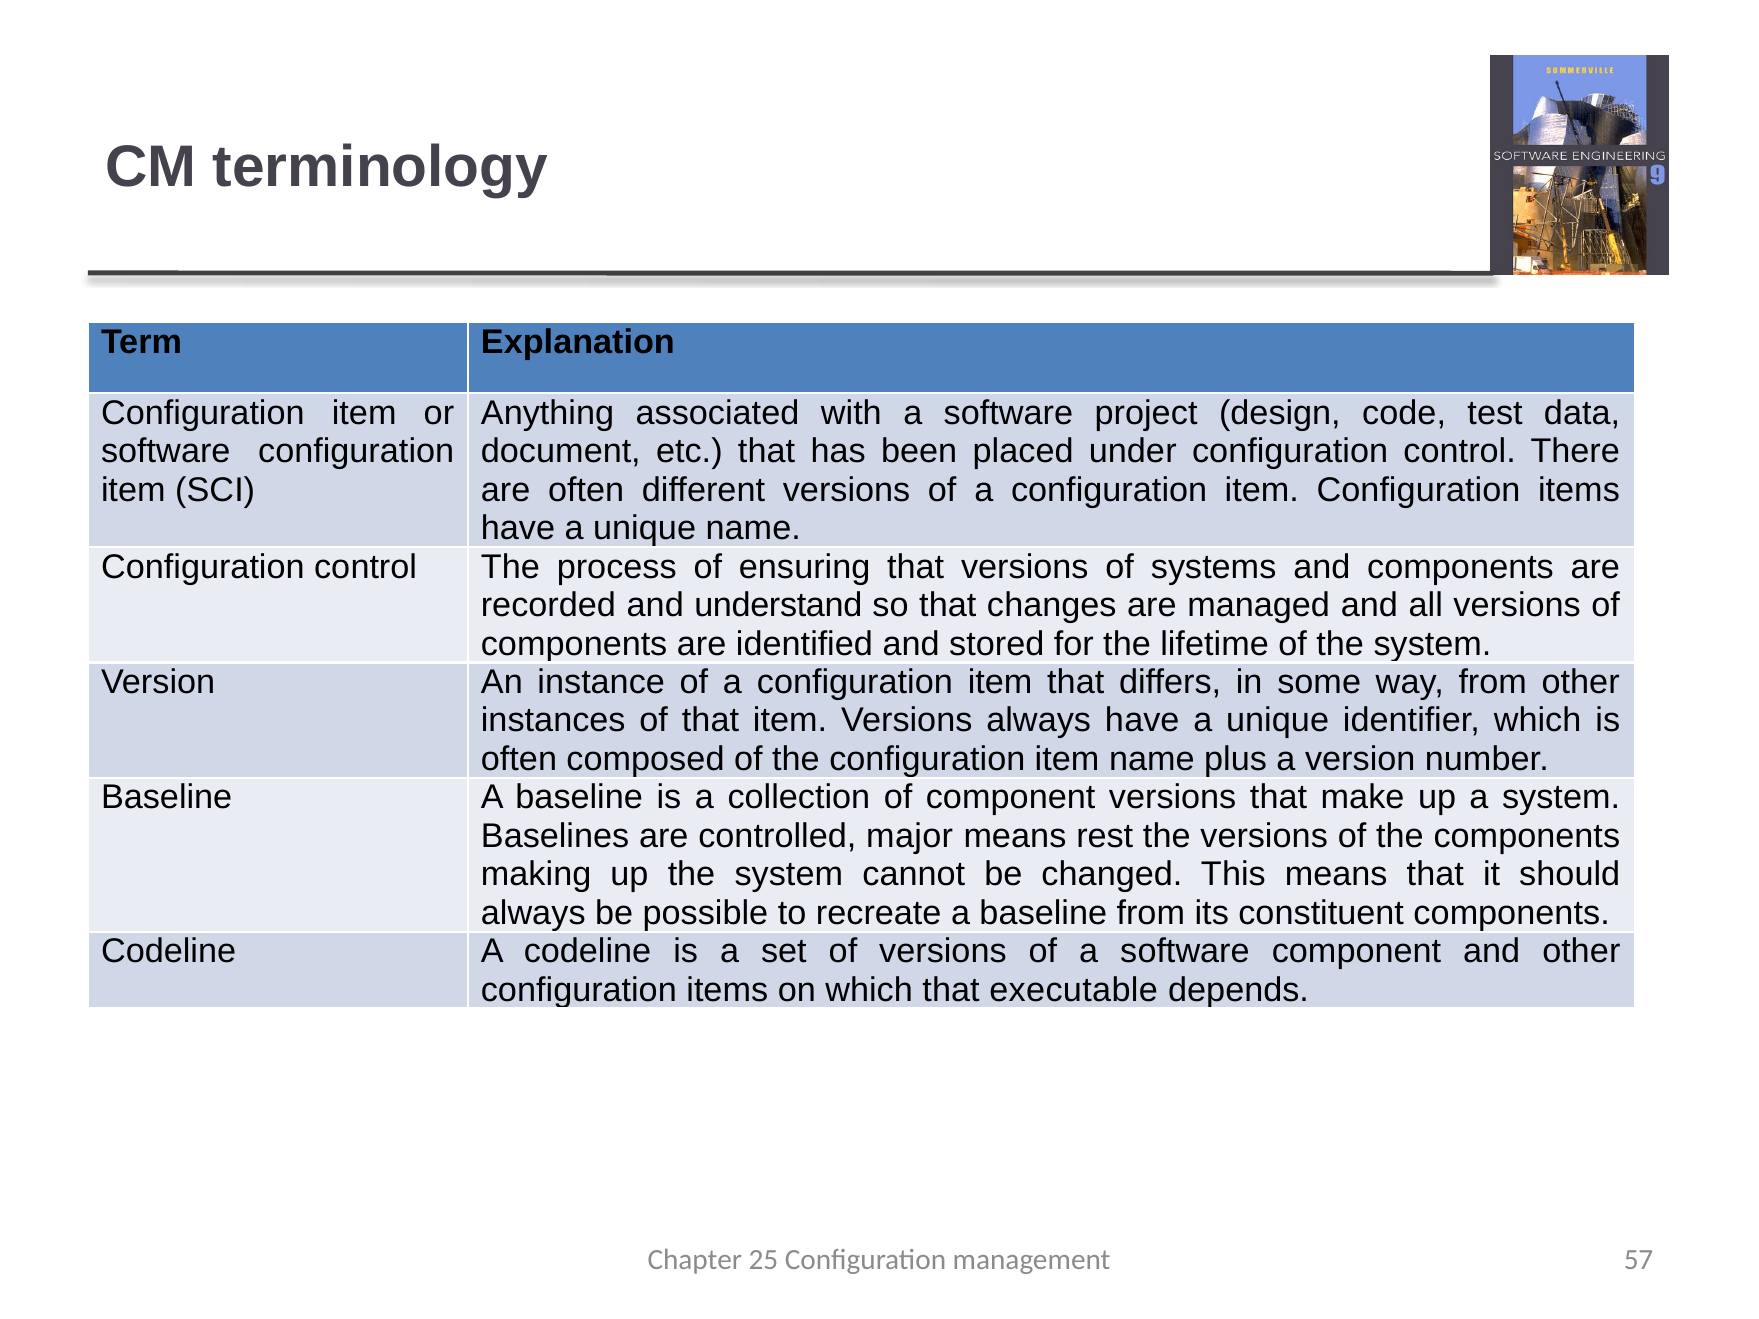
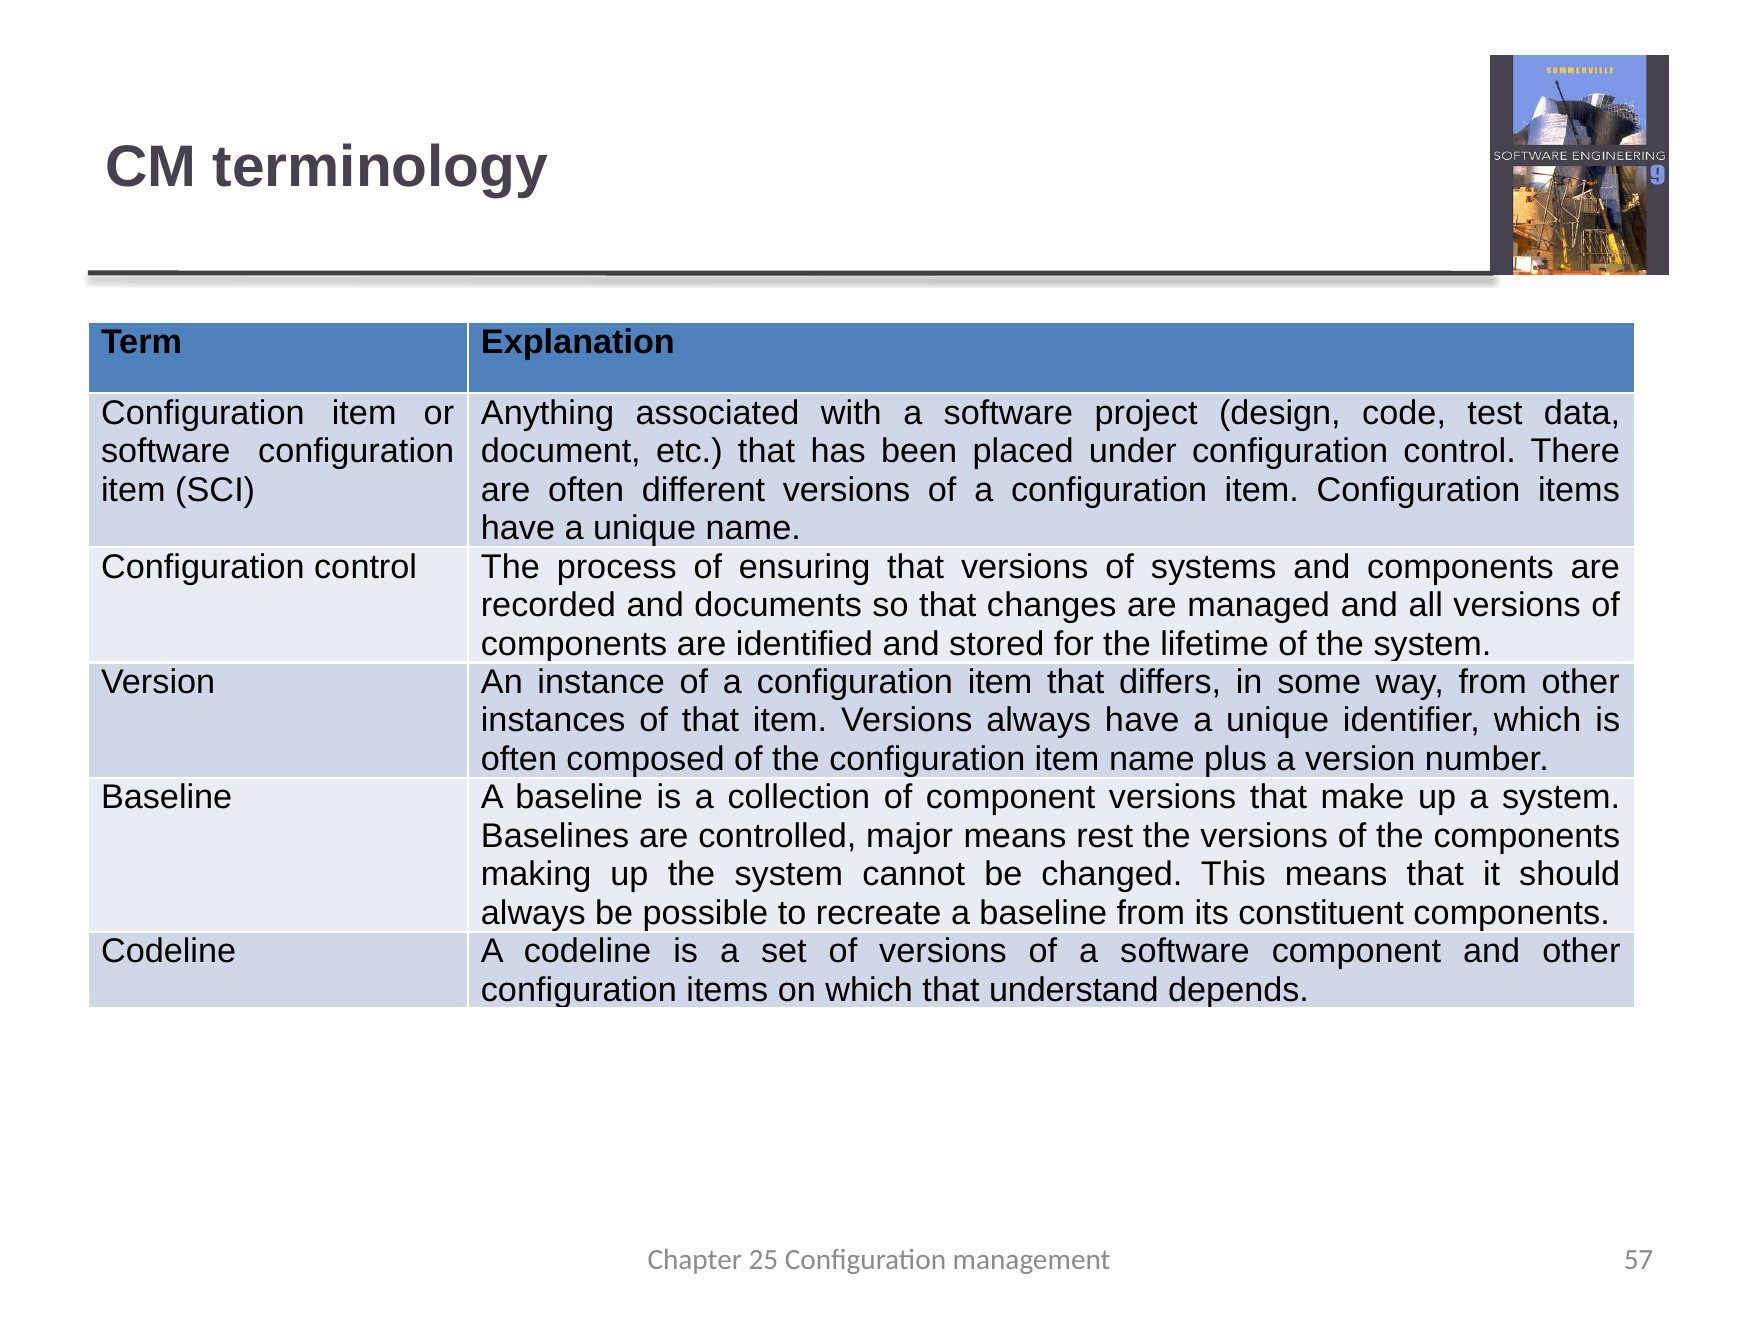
understand: understand -> documents
executable: executable -> understand
